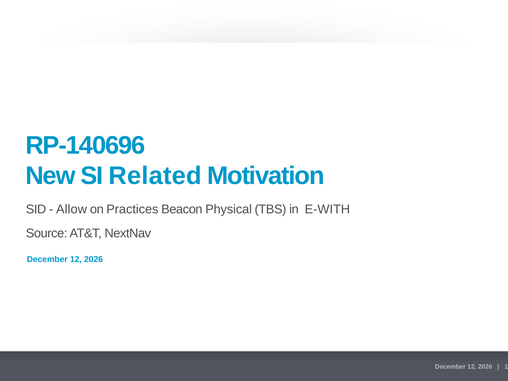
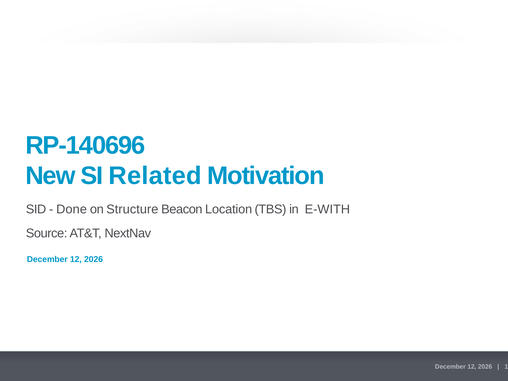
Allow: Allow -> Done
Practices: Practices -> Structure
Physical: Physical -> Location
